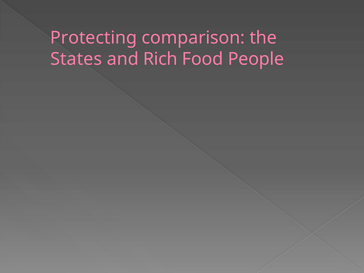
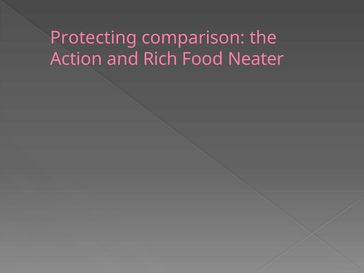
States: States -> Action
People: People -> Neater
